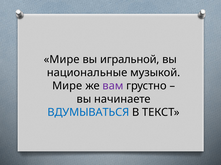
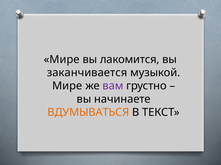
игральной: игральной -> лакомится
национальные: национальные -> заканчивается
ВДУМЫВАТЬСЯ colour: blue -> orange
